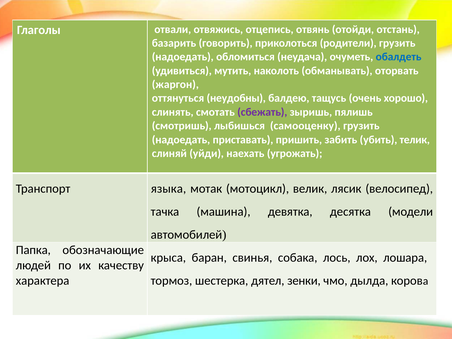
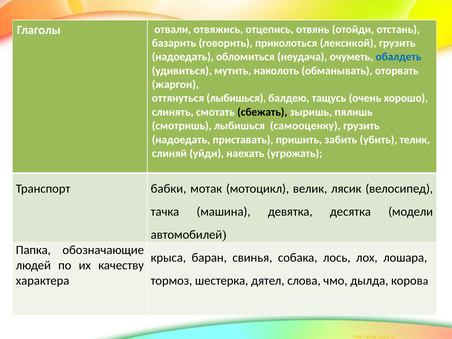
родители: родители -> лексикой
оттянуться неудобны: неудобны -> лыбишься
сбежать colour: purple -> black
языка: языка -> бабки
зенки: зенки -> слова
